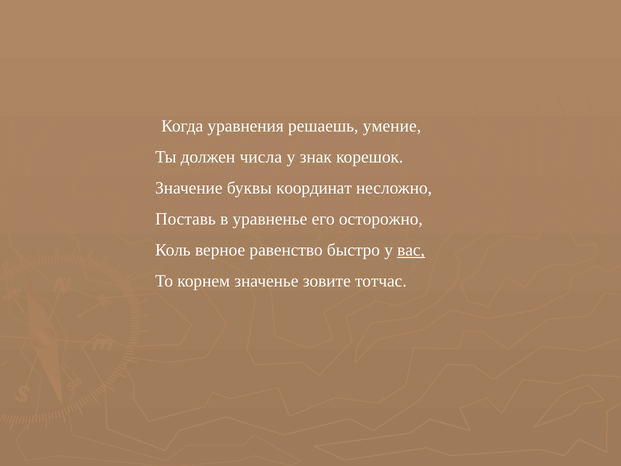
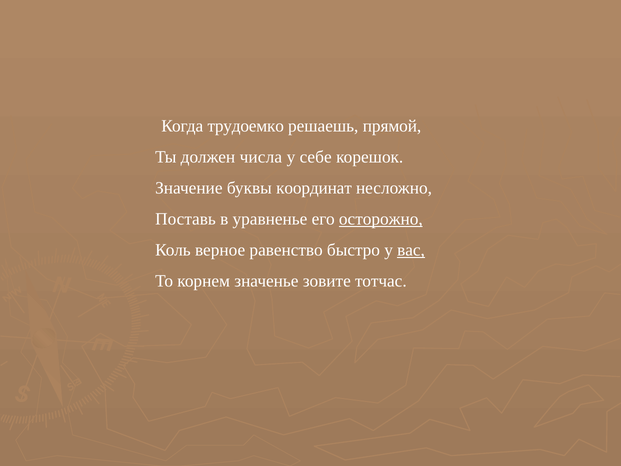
уравнения: уравнения -> трудоемко
умение: умение -> прямой
знак: знак -> себе
осторожно underline: none -> present
